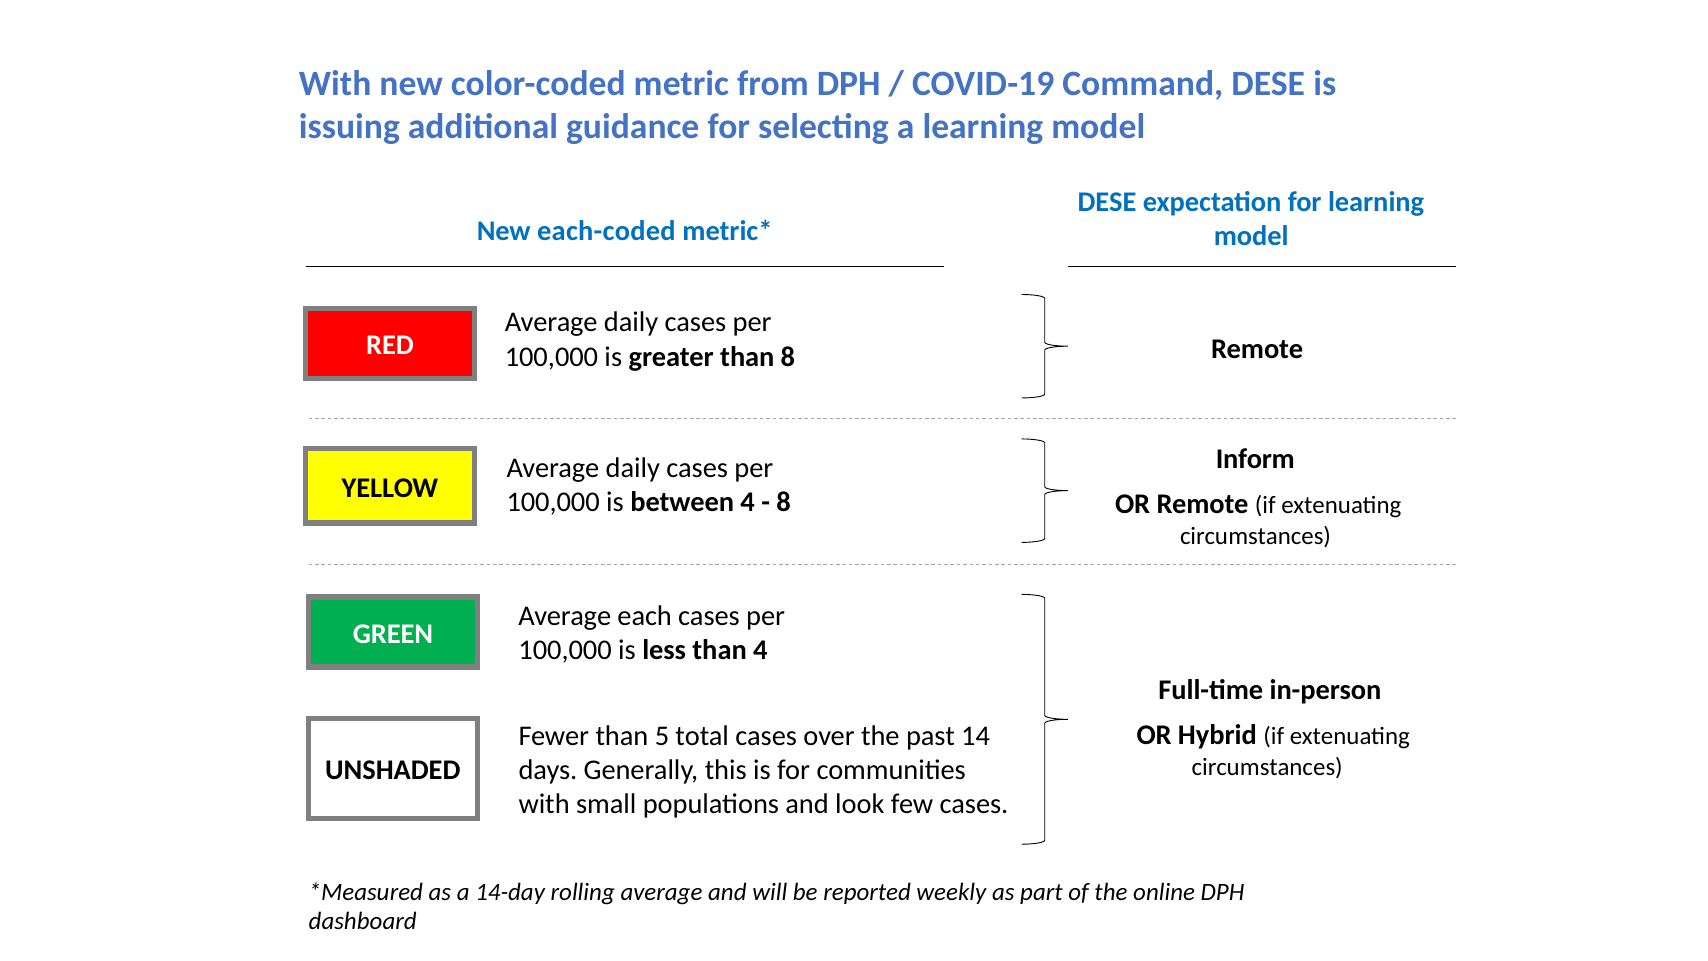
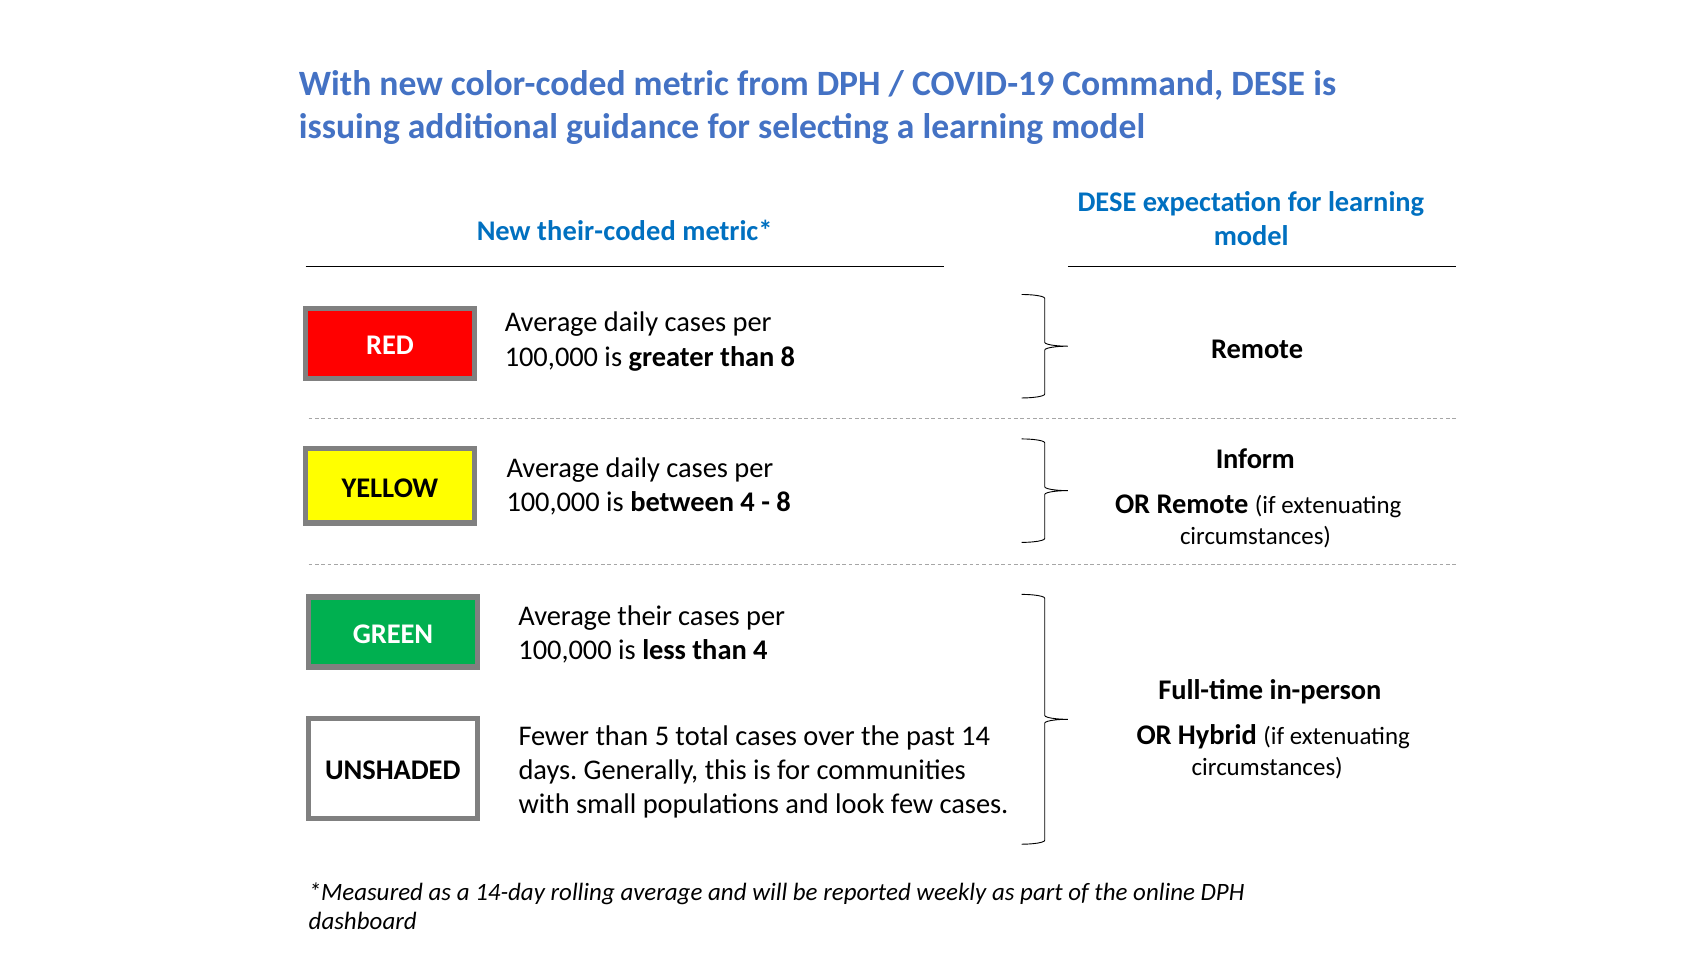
each-coded: each-coded -> their-coded
each: each -> their
